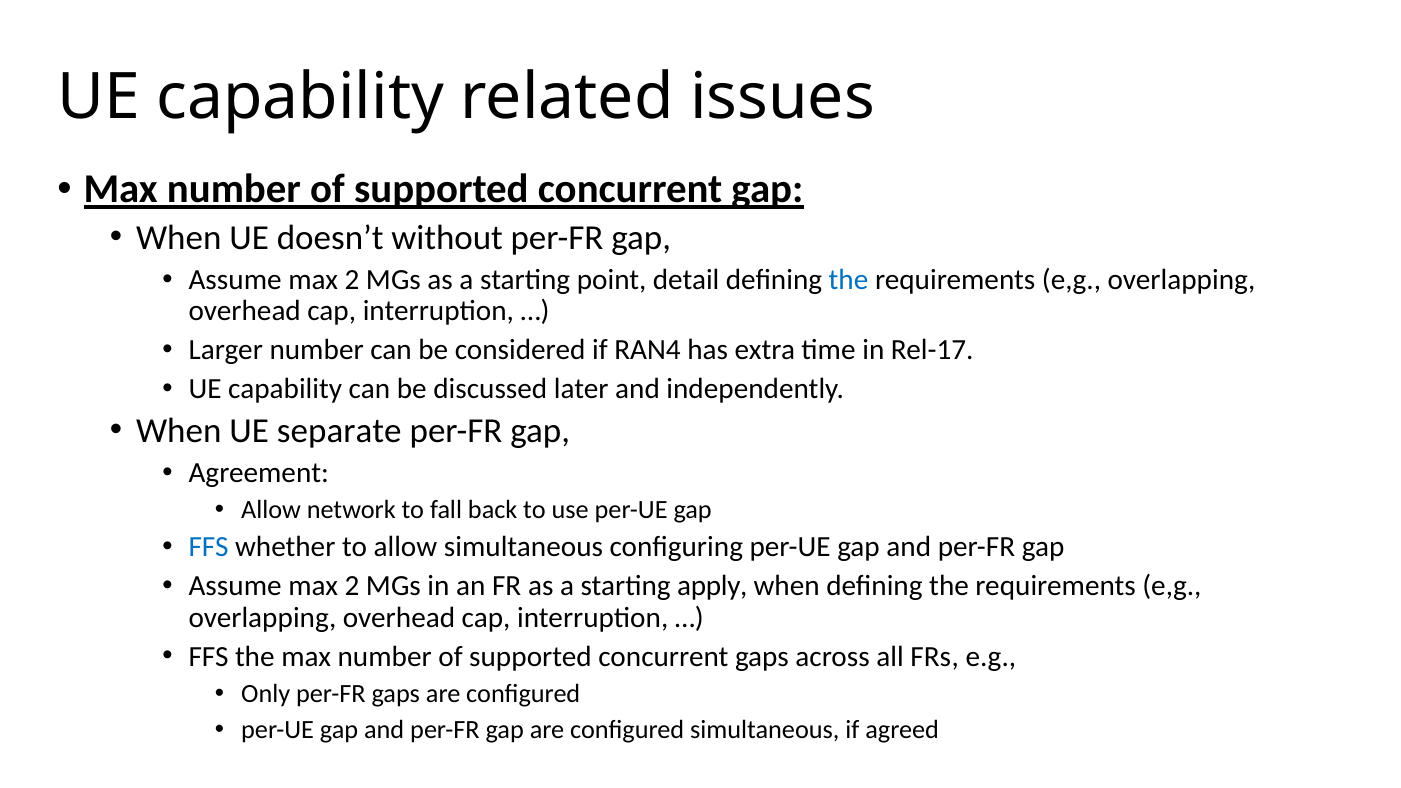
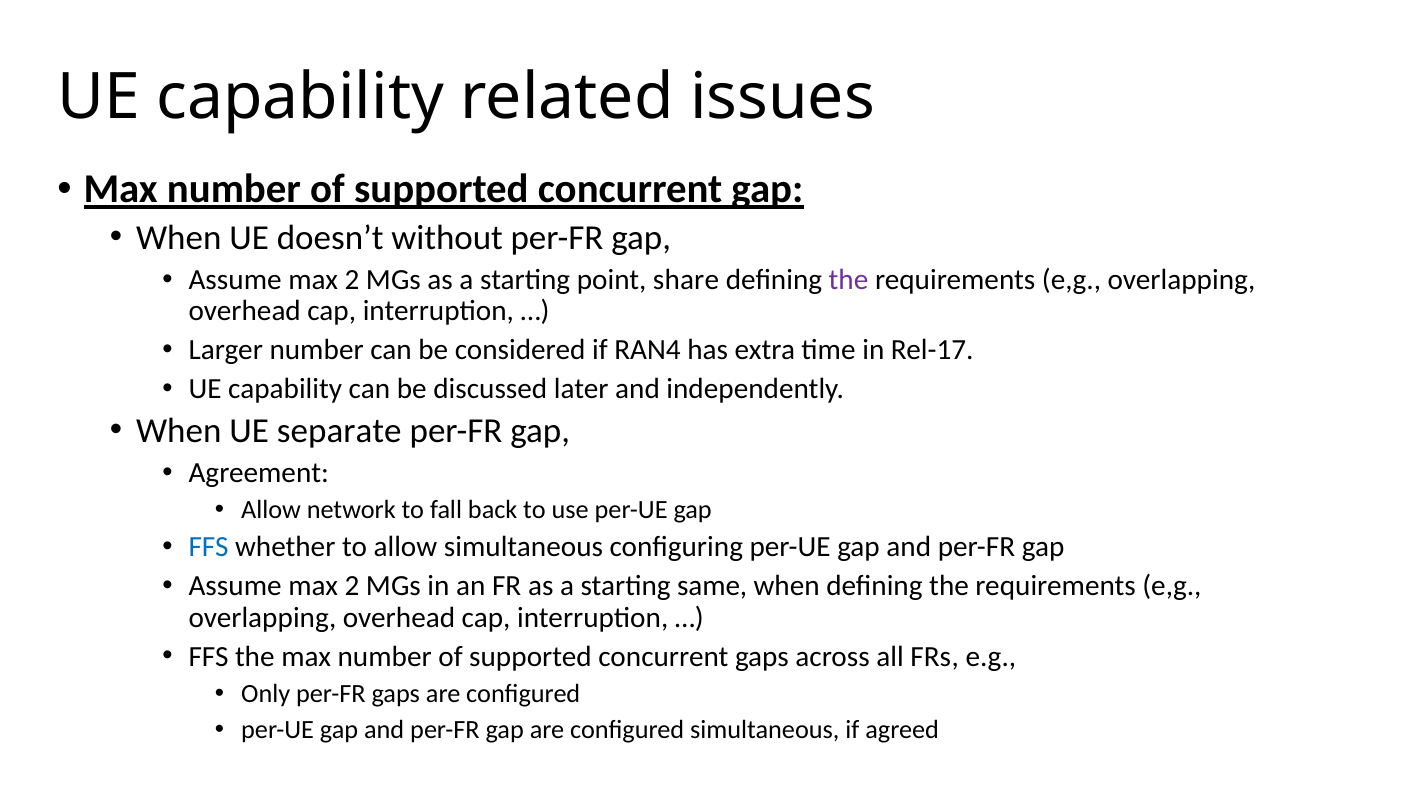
detail: detail -> share
the at (849, 280) colour: blue -> purple
apply: apply -> same
